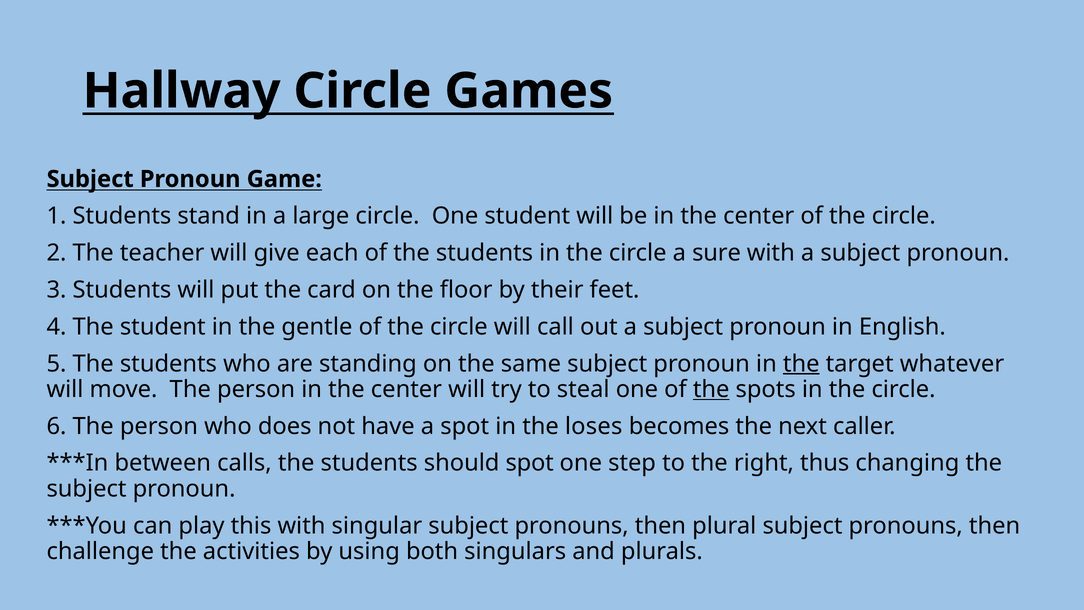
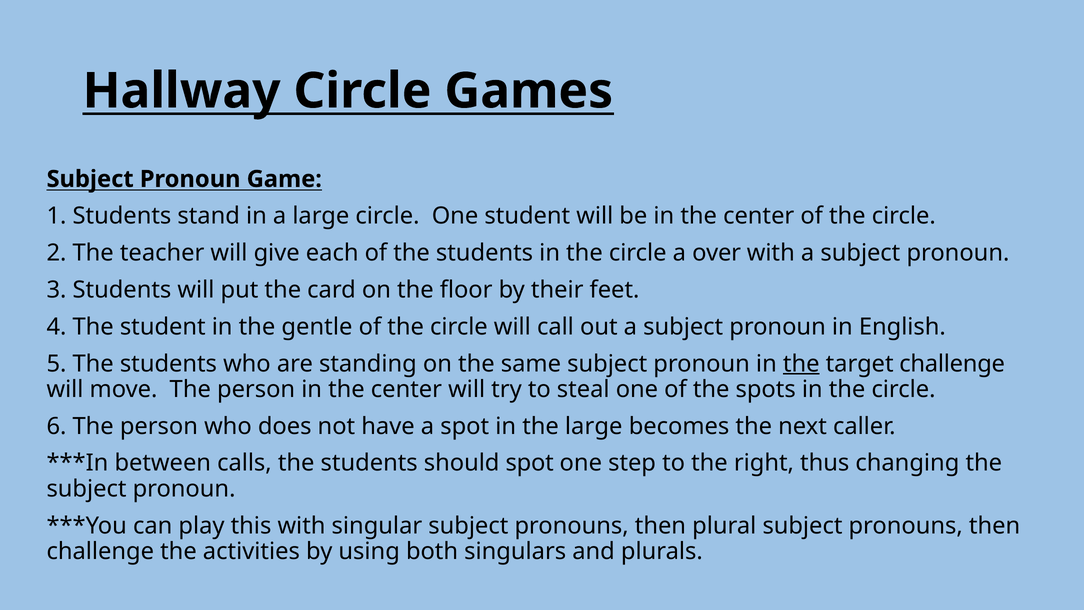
sure: sure -> over
target whatever: whatever -> challenge
the at (711, 389) underline: present -> none
the loses: loses -> large
